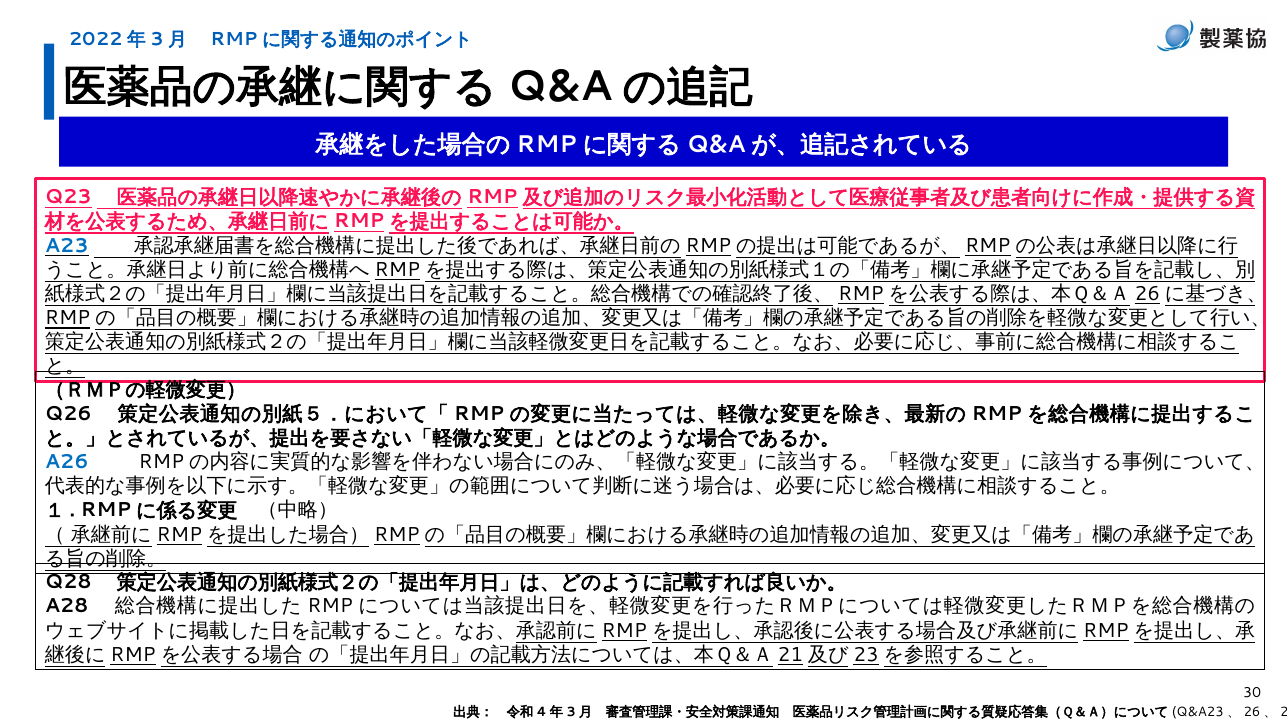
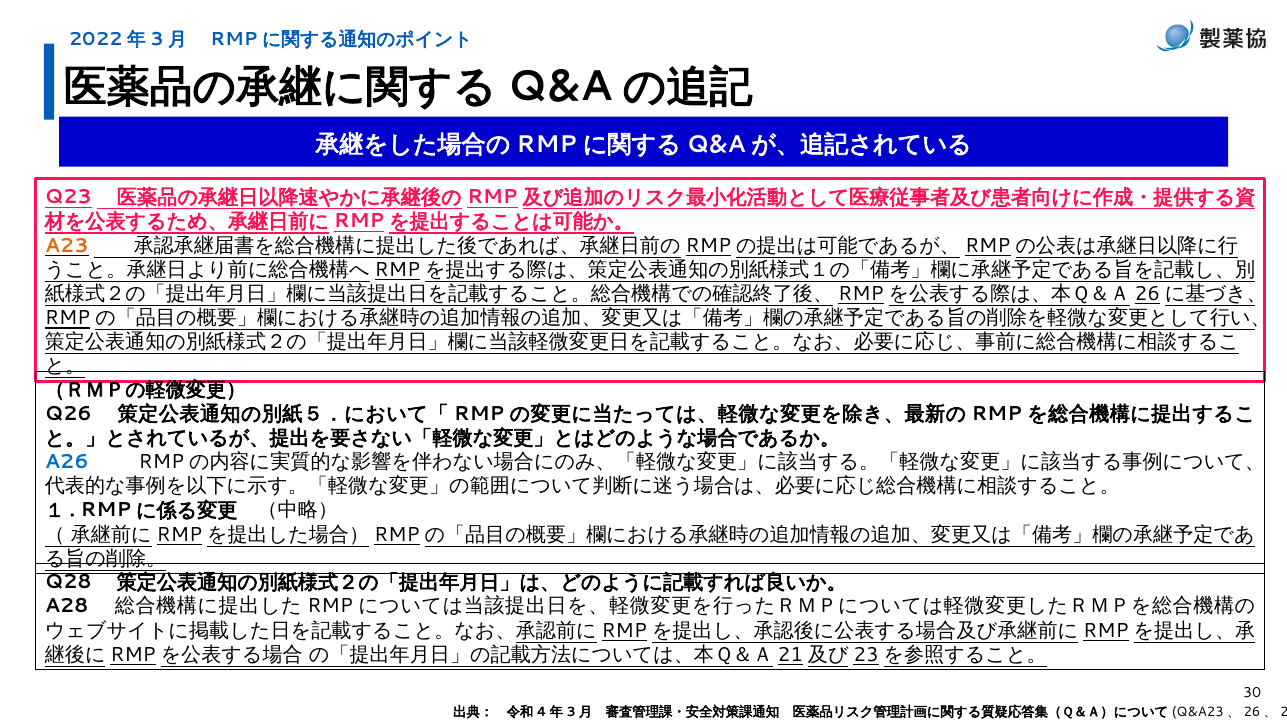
A23 colour: blue -> orange
